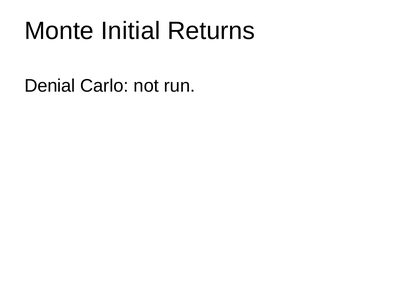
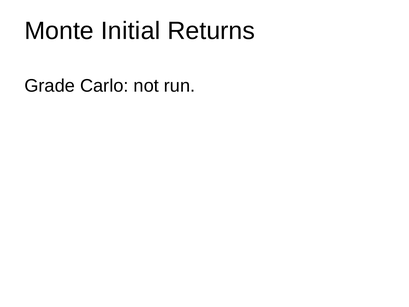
Denial: Denial -> Grade
